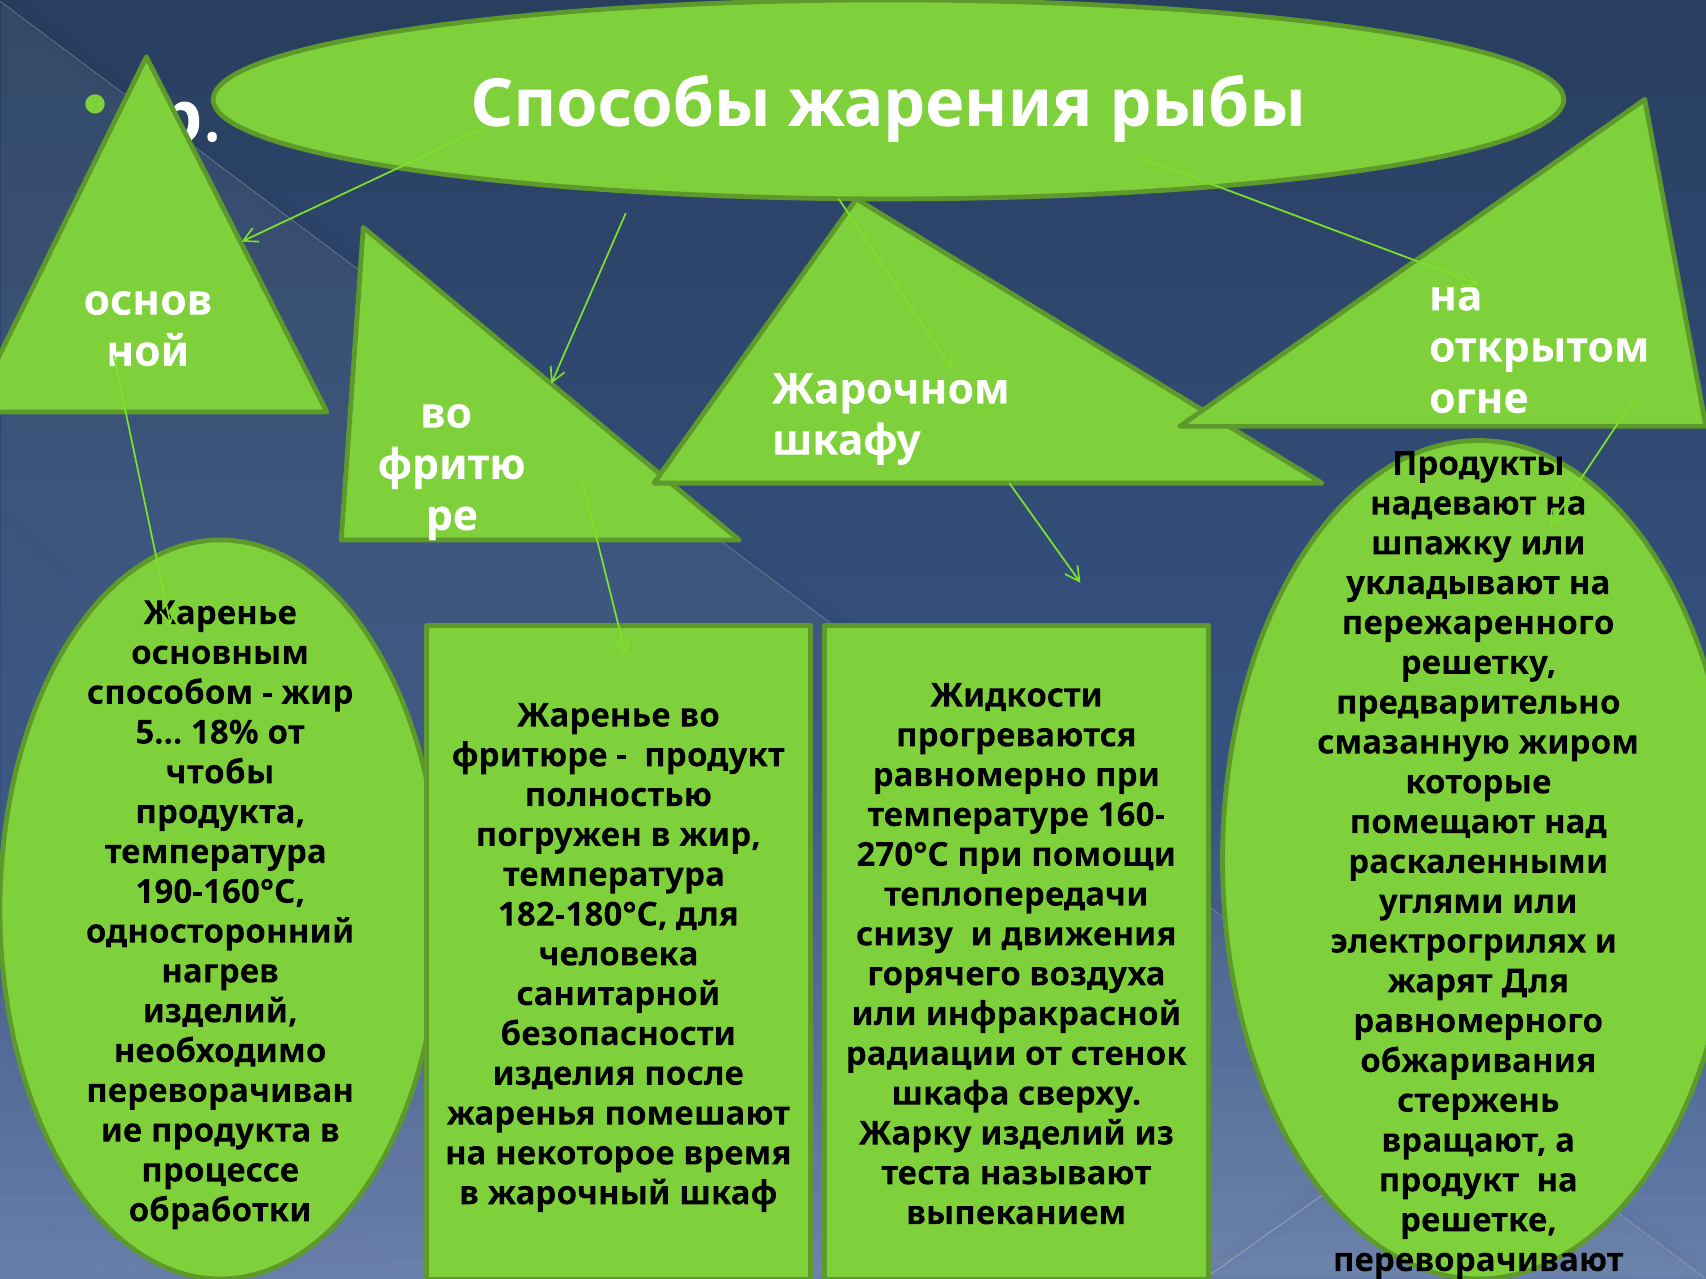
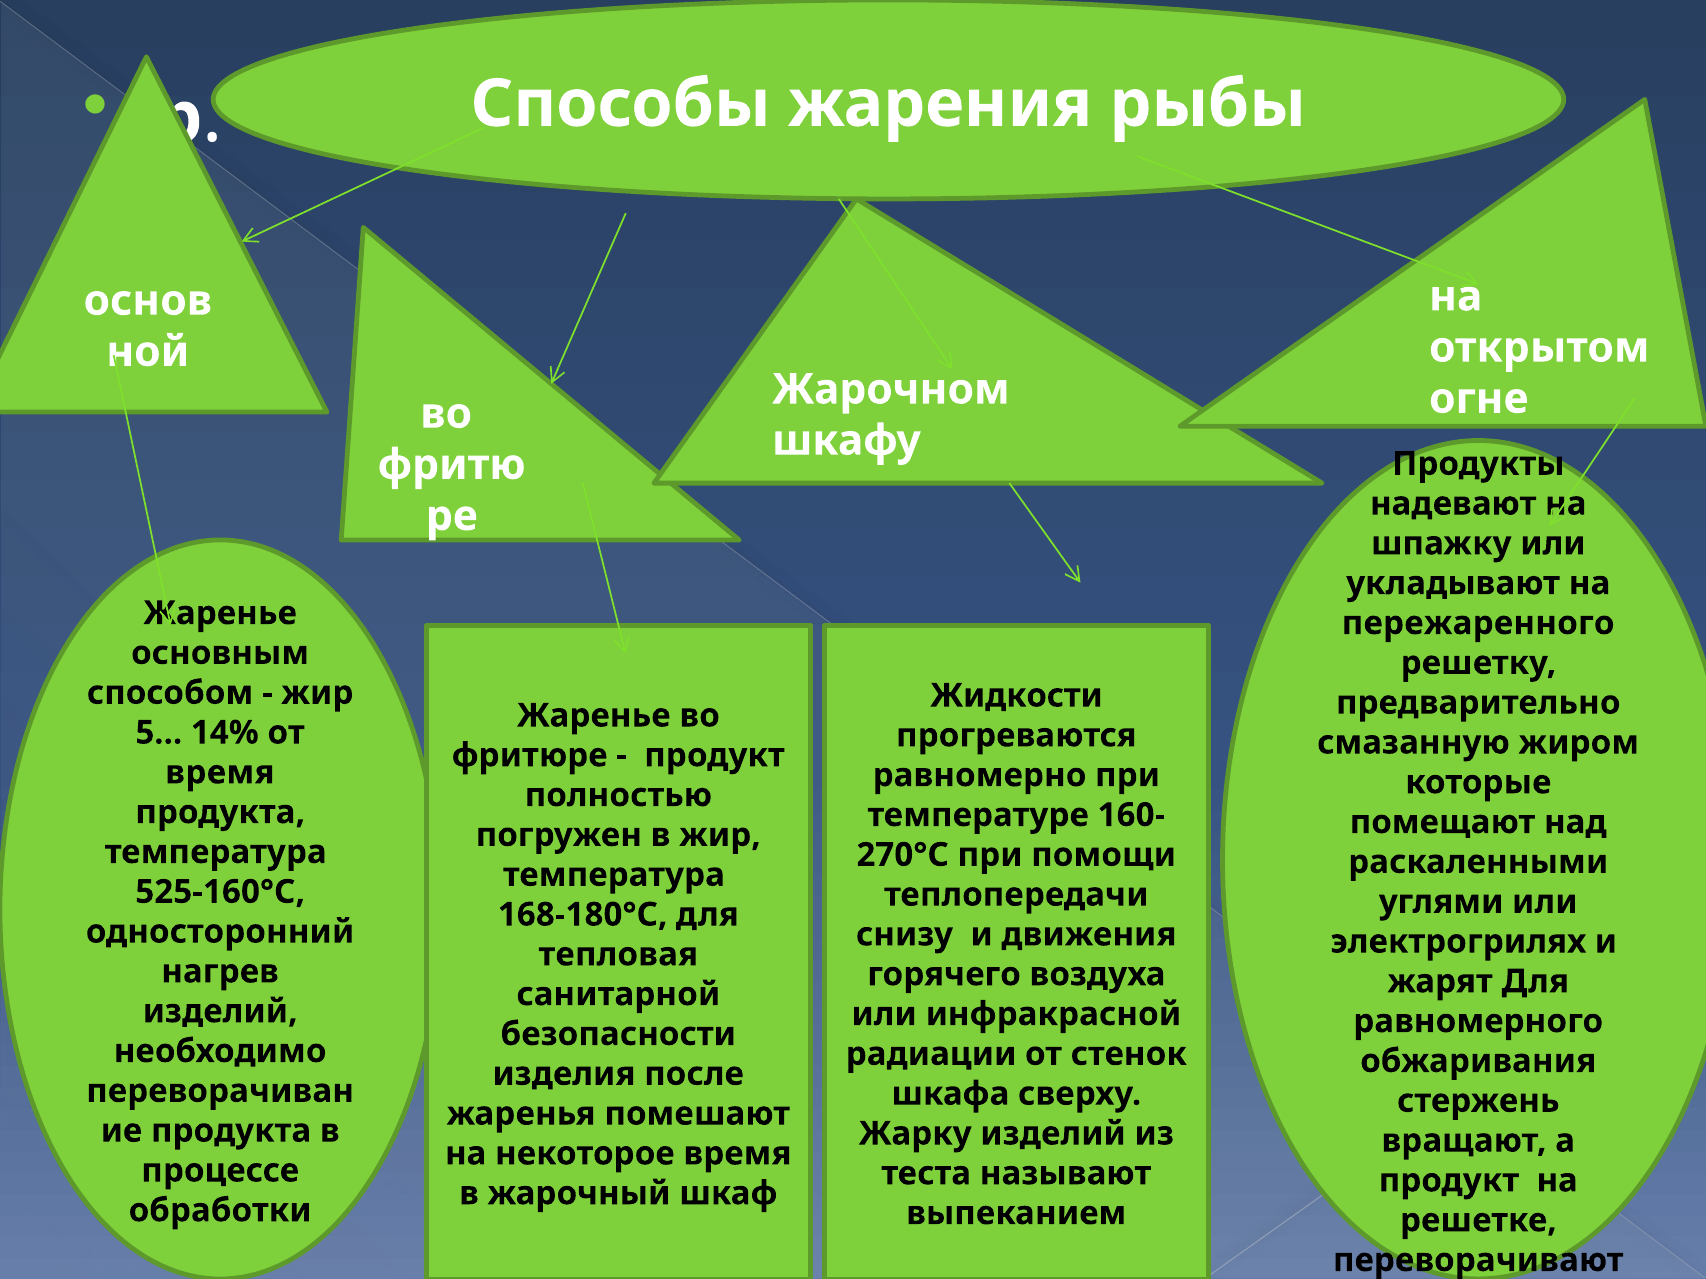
18%: 18% -> 14%
чтобы at (220, 773): чтобы -> время
190-160°С: 190-160°С -> 525-160°С
182-180°С: 182-180°С -> 168-180°С
человека: человека -> тепловая
